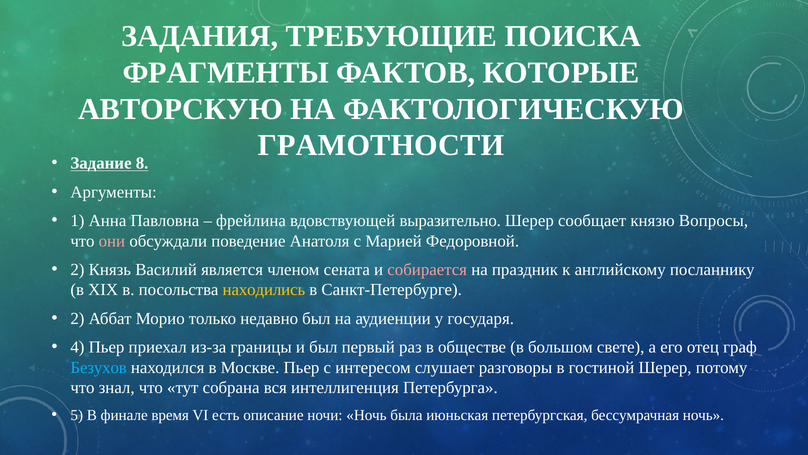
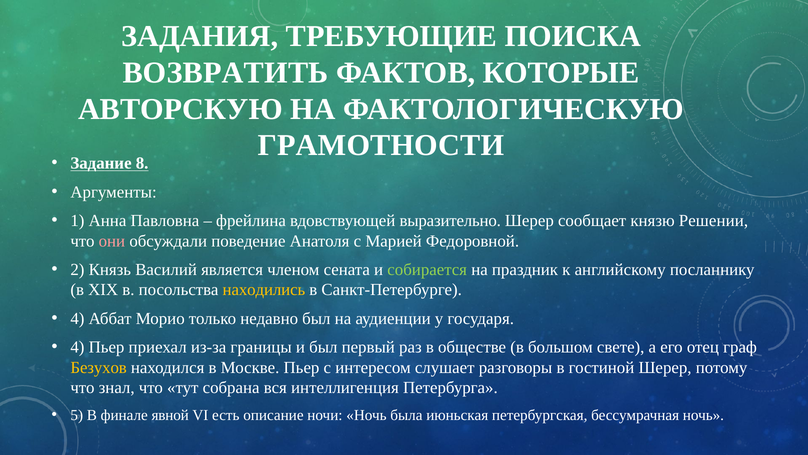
ФРАГМЕНТЫ: ФРАГМЕНТЫ -> ВОЗВРАТИТЬ
Вопросы: Вопросы -> Решении
собирается colour: pink -> light green
2 at (77, 318): 2 -> 4
Безухов colour: light blue -> yellow
время: время -> явной
